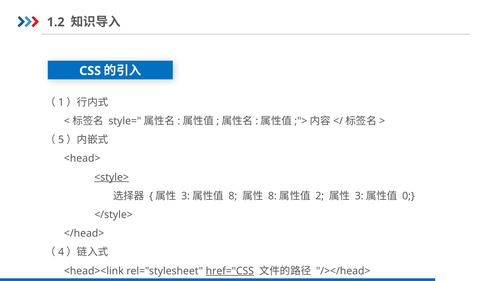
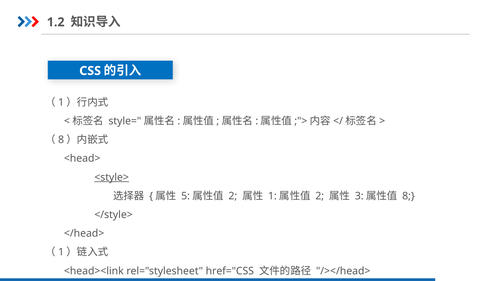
5 at (61, 140): 5 -> 8
3 at (186, 196): 3 -> 5
8 at (233, 196): 8 -> 2
8 at (272, 196): 8 -> 1
0 at (409, 196): 0 -> 8
4 at (61, 252): 4 -> 1
href="CSS underline: present -> none
